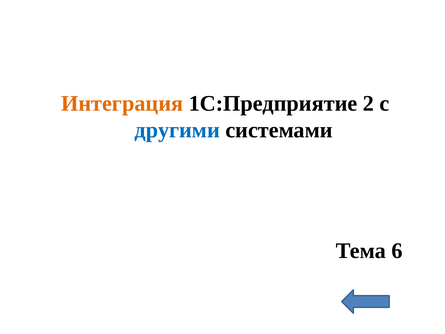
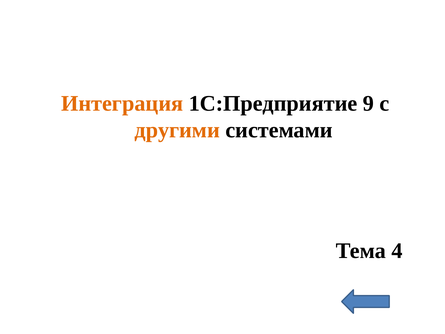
2: 2 -> 9
другими colour: blue -> orange
6: 6 -> 4
